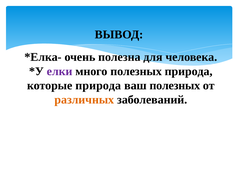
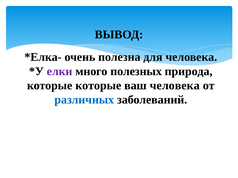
которые природа: природа -> которые
ваш полезных: полезных -> человека
различных colour: orange -> blue
